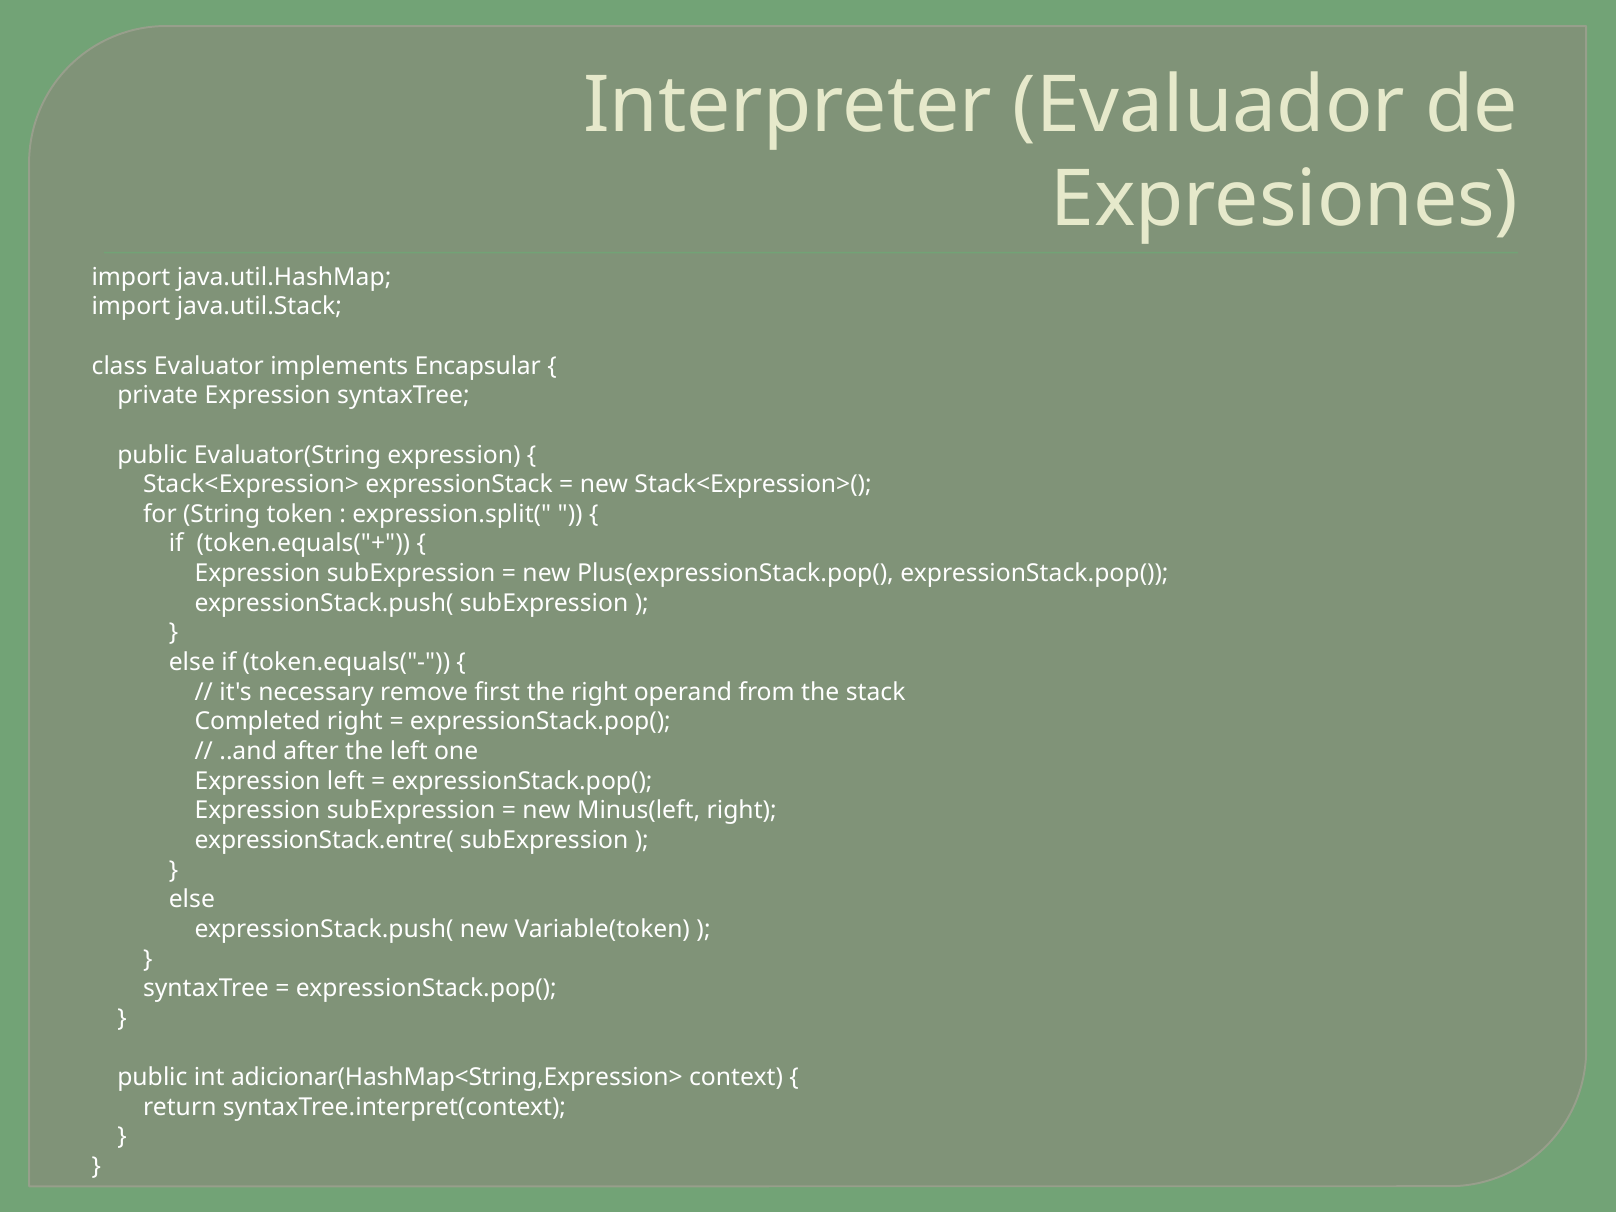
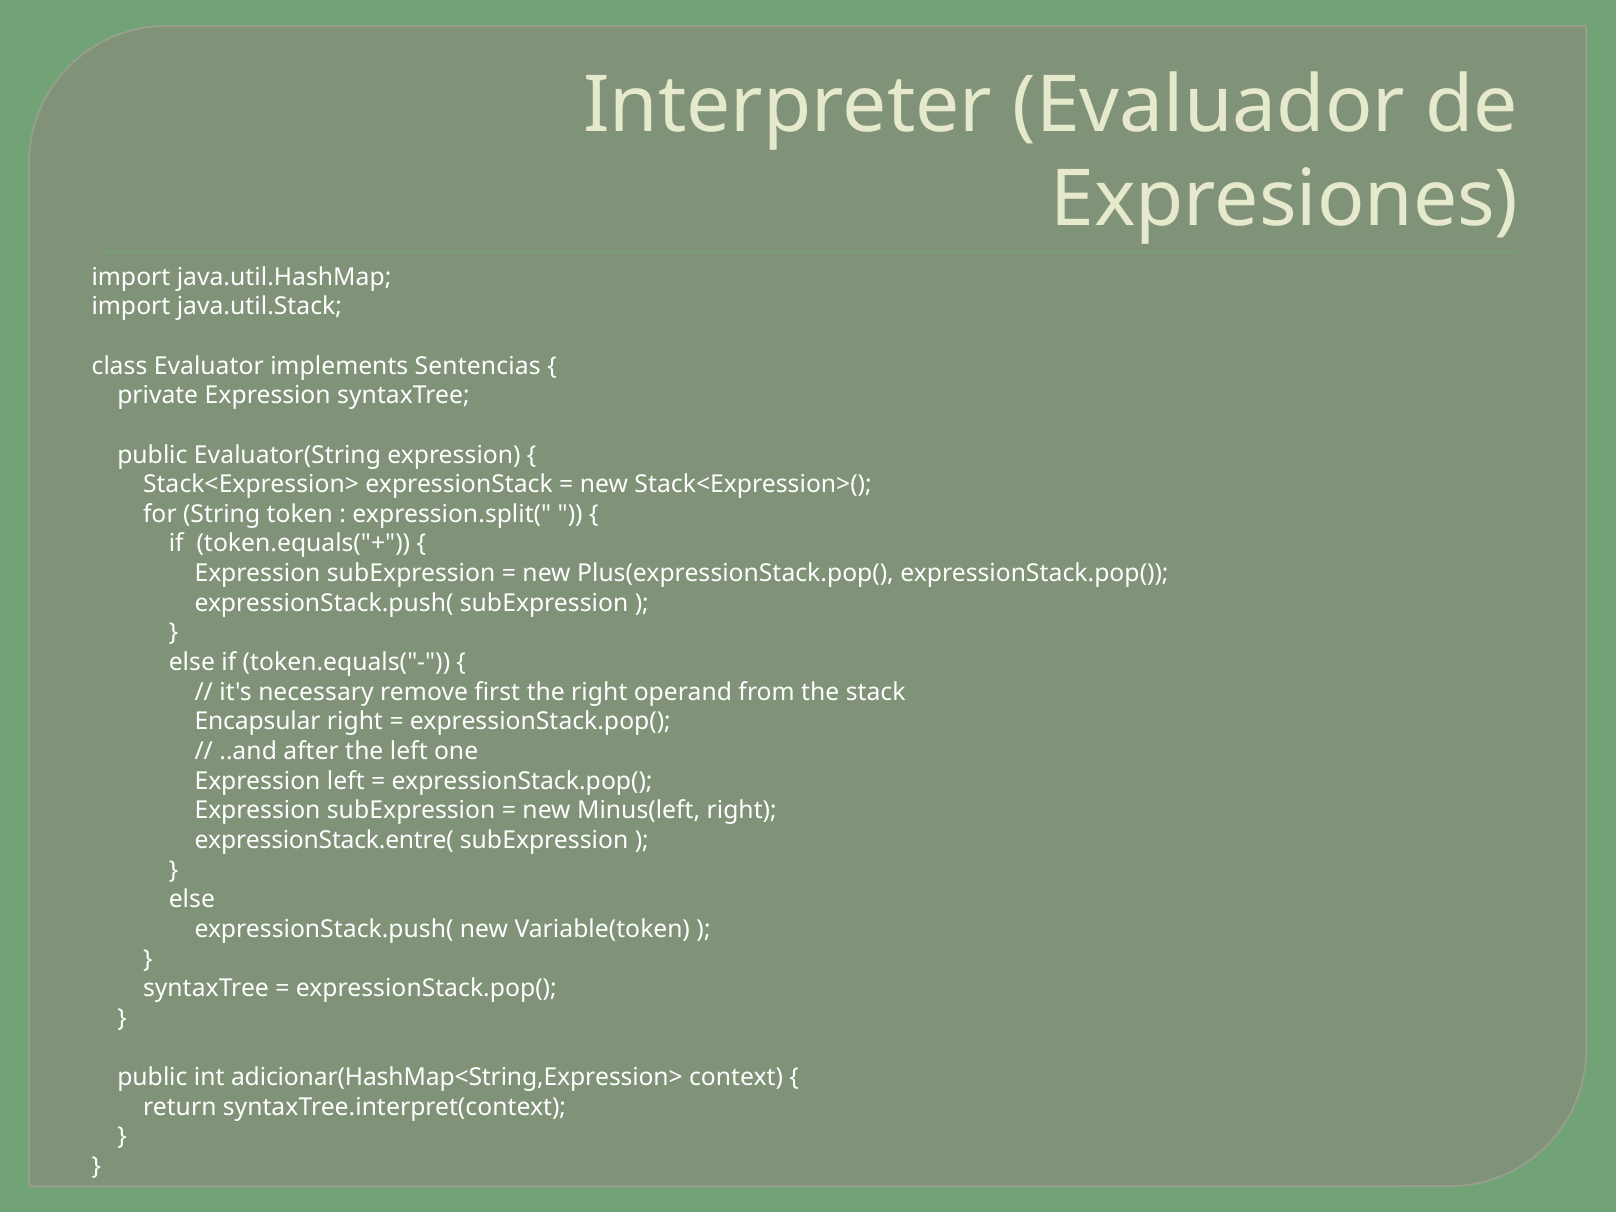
Encapsular: Encapsular -> Sentencias
Completed: Completed -> Encapsular
